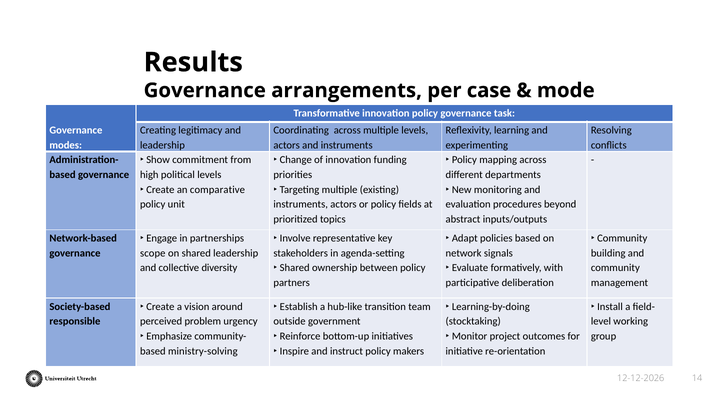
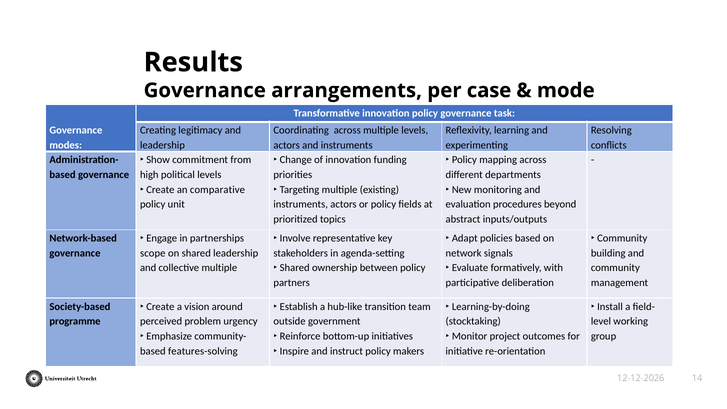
collective diversity: diversity -> multiple
responsible: responsible -> programme
ministry-solving: ministry-solving -> features-solving
